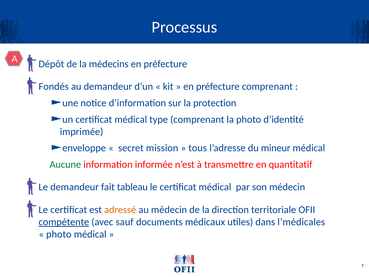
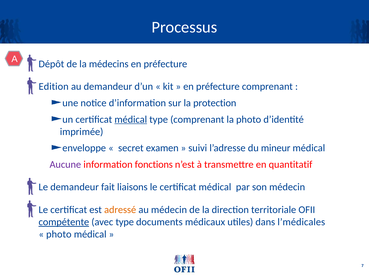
Fondés: Fondés -> Edition
médical at (131, 119) underline: none -> present
mission: mission -> examen
tous: tous -> suivi
Aucune colour: green -> purple
informée: informée -> fonctions
tableau: tableau -> liaisons
avec sauf: sauf -> type
